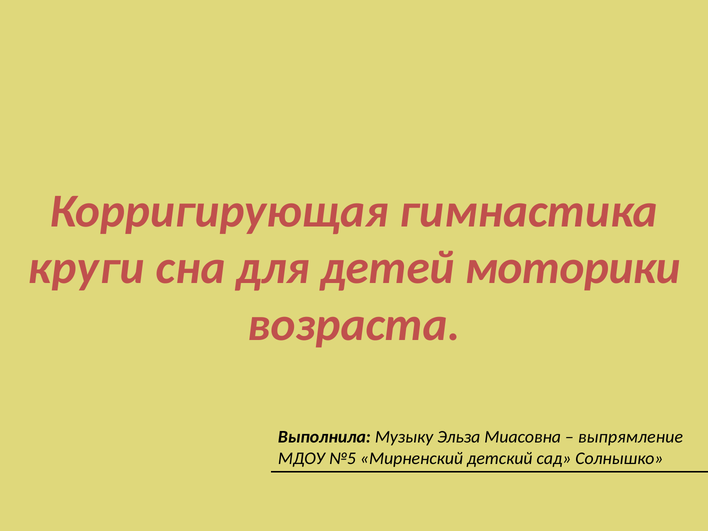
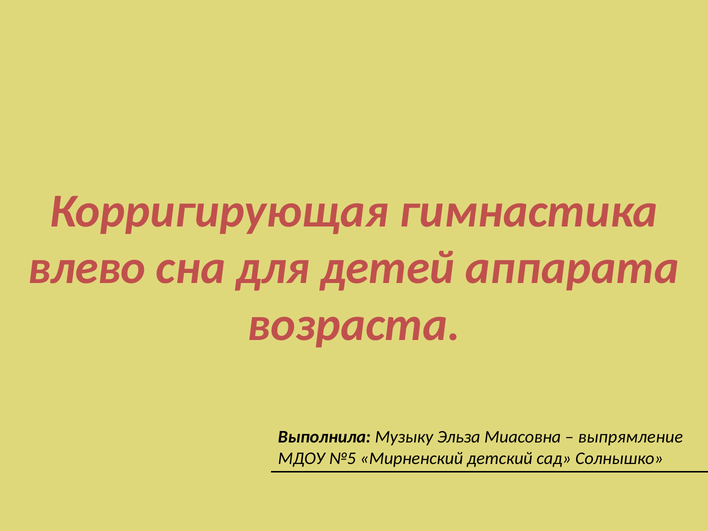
круги: круги -> влево
моторики: моторики -> аппарата
